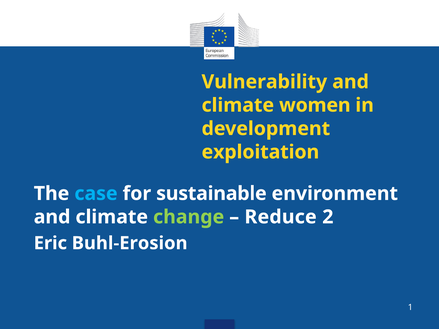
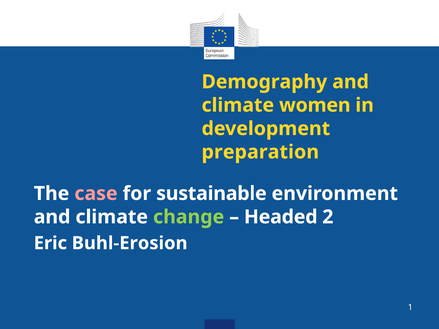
Vulnerability: Vulnerability -> Demography
exploitation: exploitation -> preparation
case colour: light blue -> pink
Reduce: Reduce -> Headed
